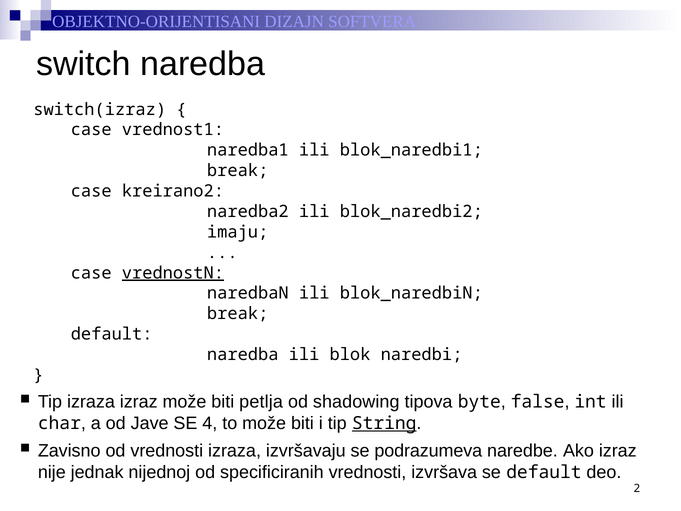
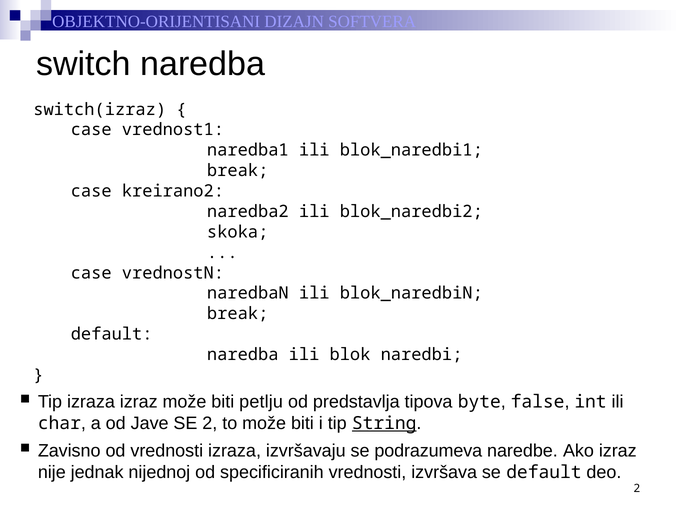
imaju: imaju -> skoka
vrednostN underline: present -> none
petlja: petlja -> petlju
shadowing: shadowing -> predstavlja
SE 4: 4 -> 2
